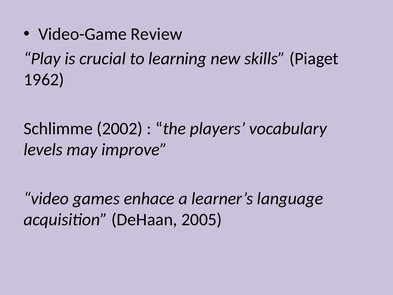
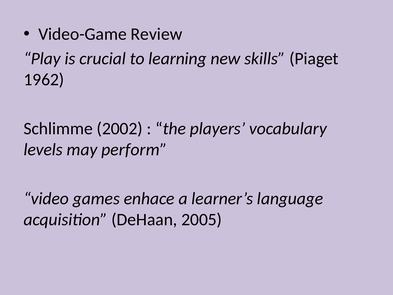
improve: improve -> perform
